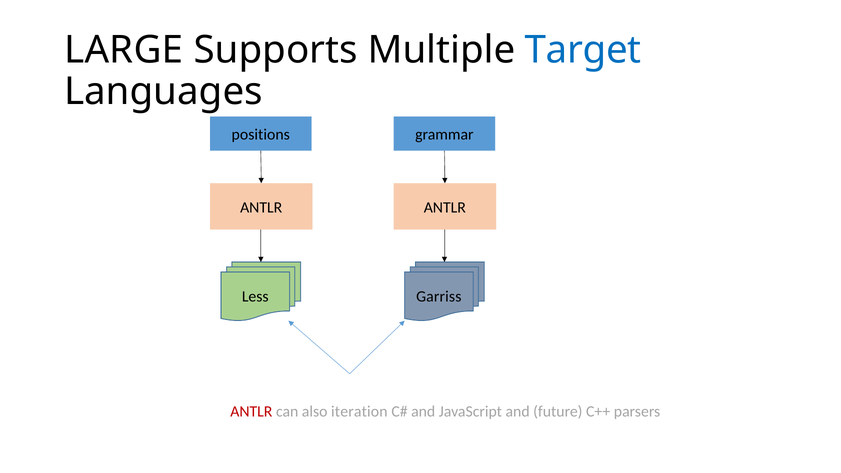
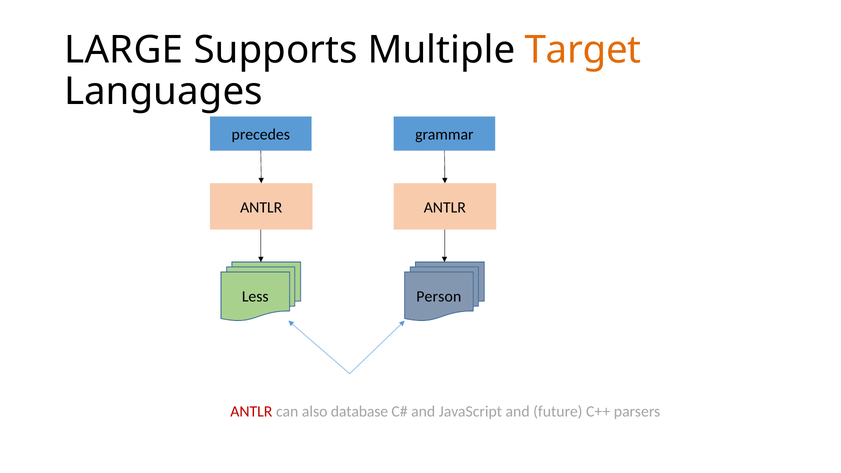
Target colour: blue -> orange
positions: positions -> precedes
Garriss: Garriss -> Person
iteration: iteration -> database
